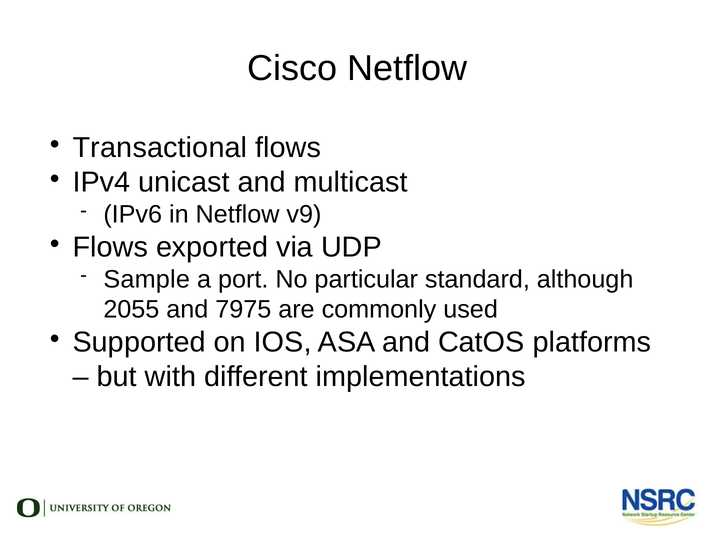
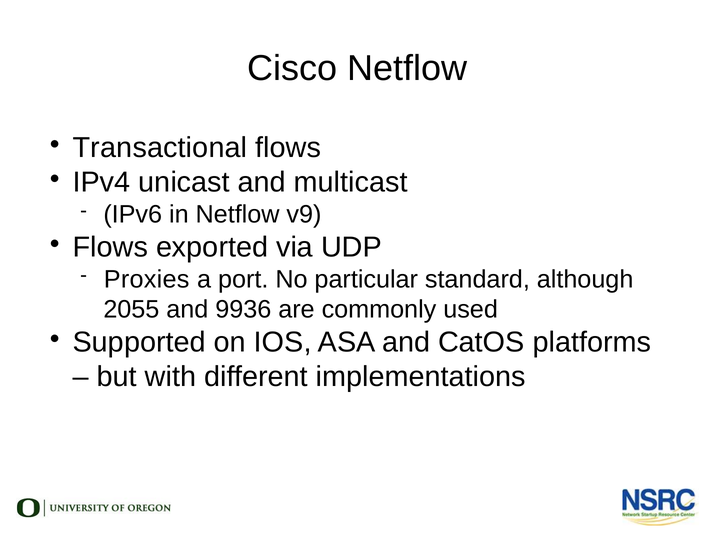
Sample: Sample -> Proxies
7975: 7975 -> 9936
